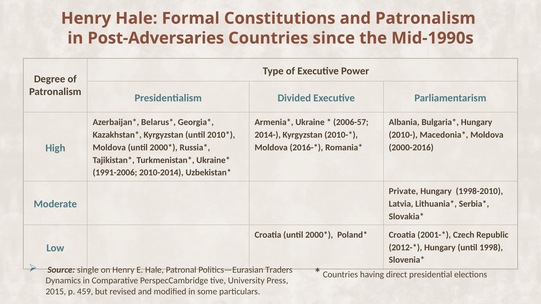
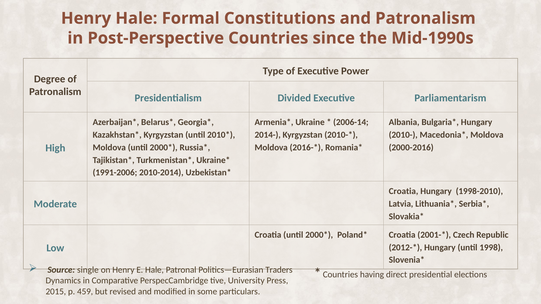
Post-Adversaries: Post-Adversaries -> Post-Perspective
2006-57: 2006-57 -> 2006-14
Private at (403, 191): Private -> Croatia
